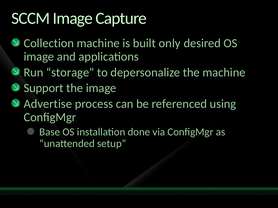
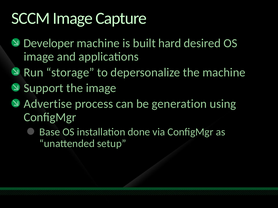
Collection: Collection -> Developer
only: only -> hard
referenced: referenced -> generation
